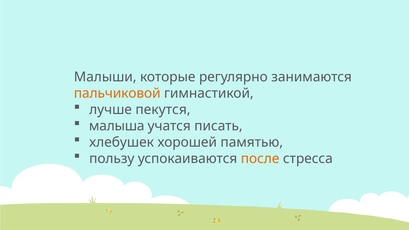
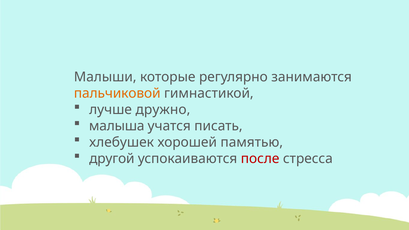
пекутся: пекутся -> дружно
пользу: пользу -> другой
после colour: orange -> red
